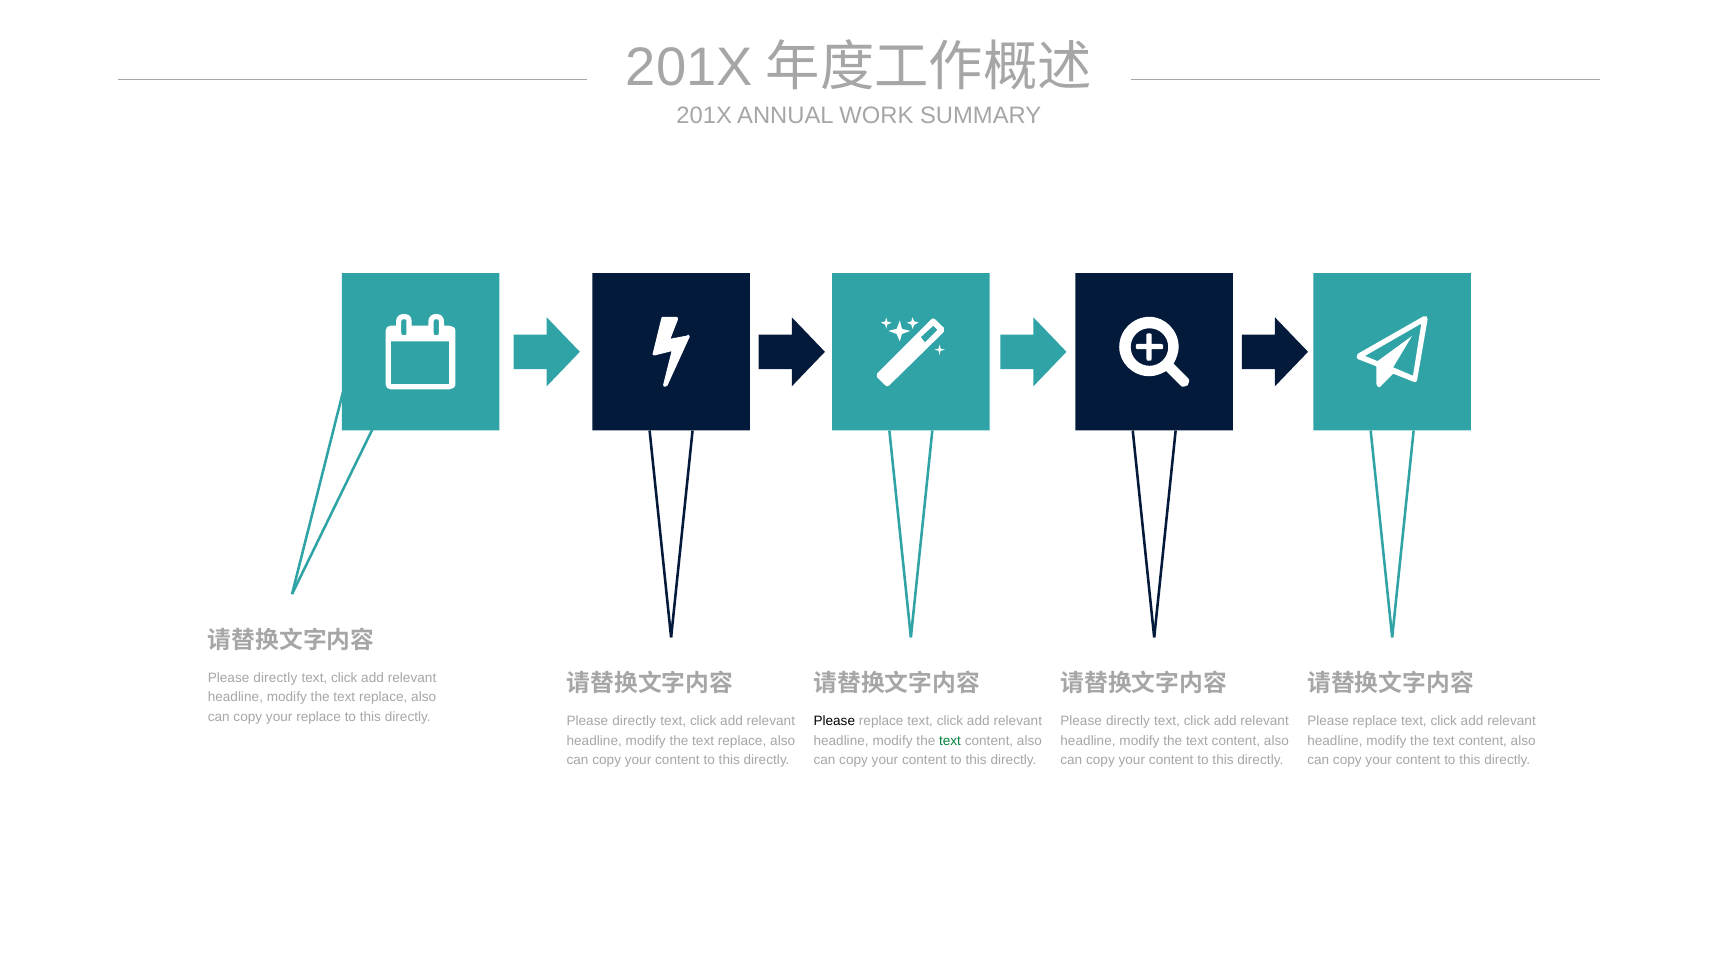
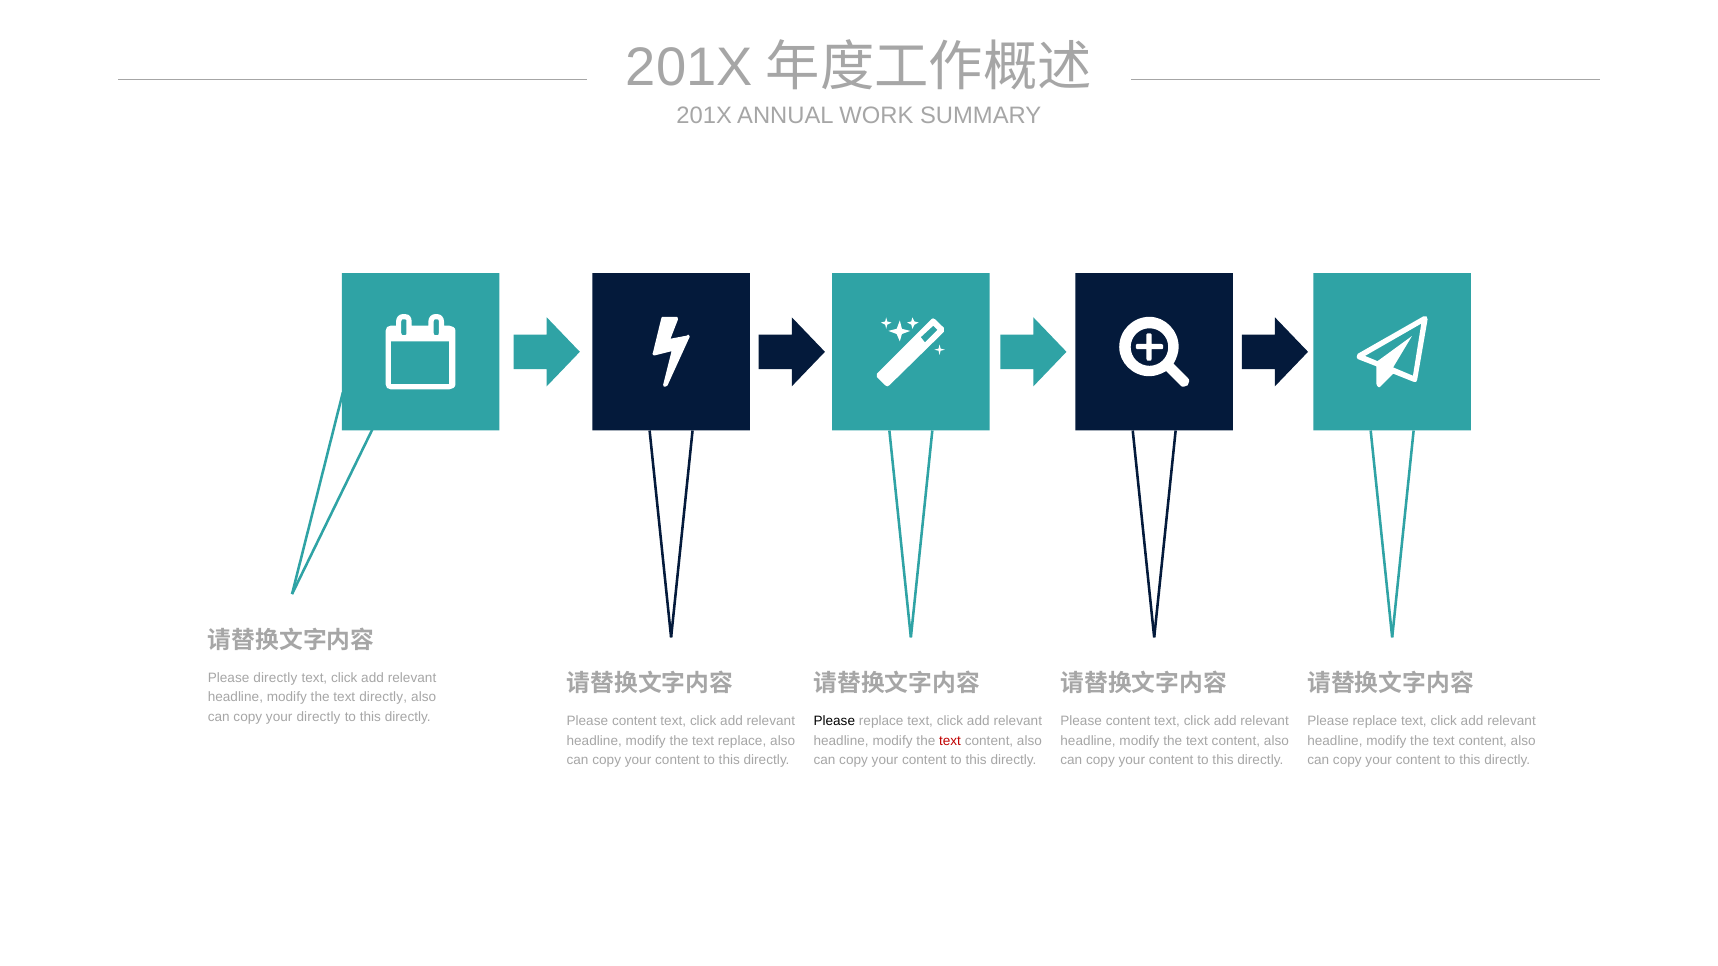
replace at (383, 698): replace -> directly
your replace: replace -> directly
directly at (634, 721): directly -> content
directly at (1128, 721): directly -> content
text at (950, 741) colour: green -> red
